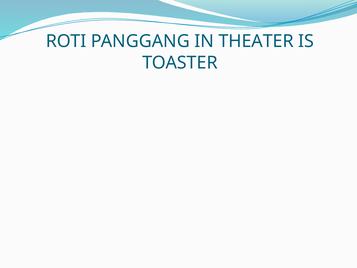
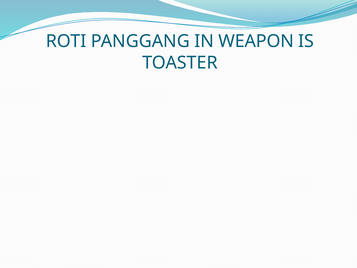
THEATER: THEATER -> WEAPON
